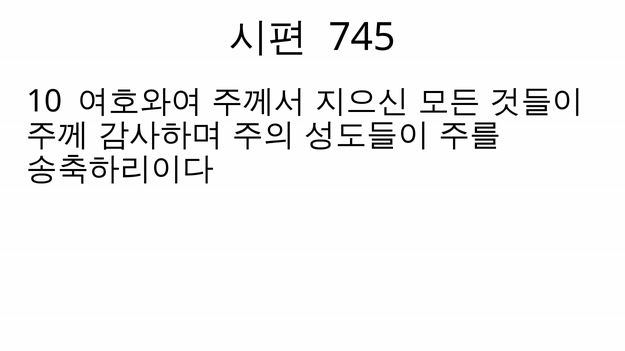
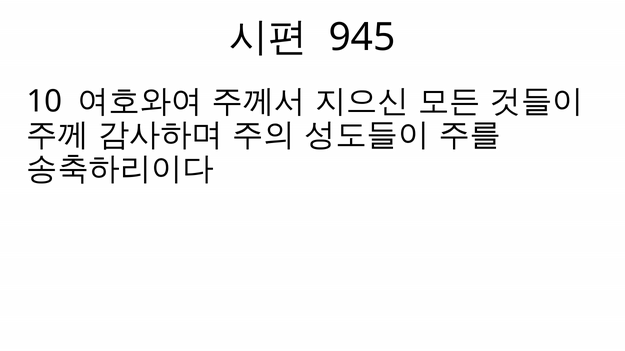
745: 745 -> 945
